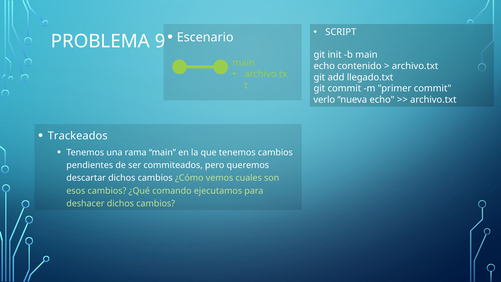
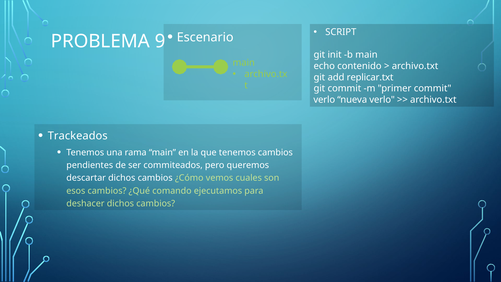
llegado.txt: llegado.txt -> replicar.txt
nueva echo: echo -> verlo
